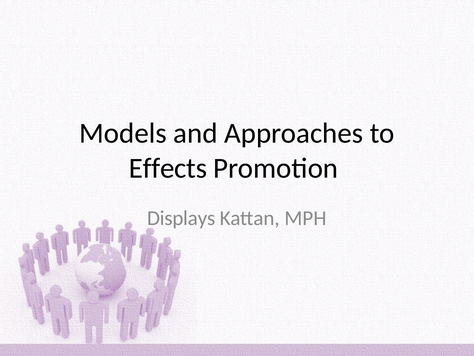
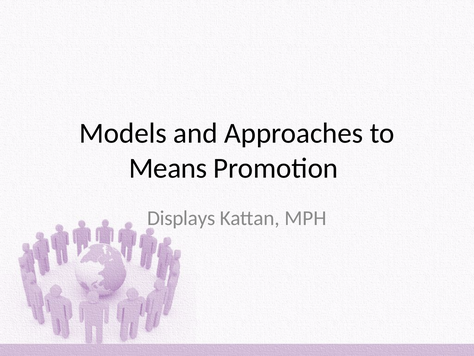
Effects: Effects -> Means
